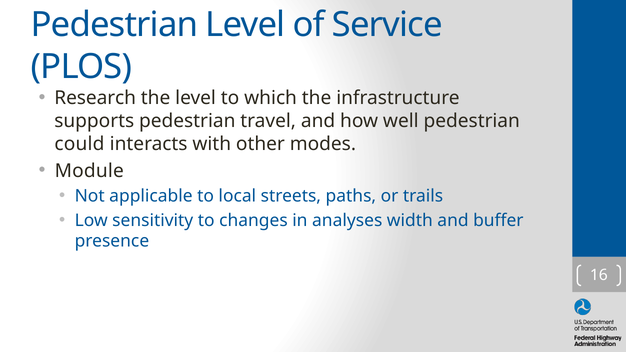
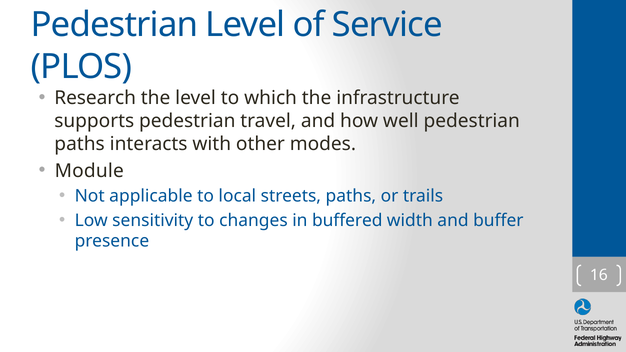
could at (79, 144): could -> paths
analyses: analyses -> buffered
